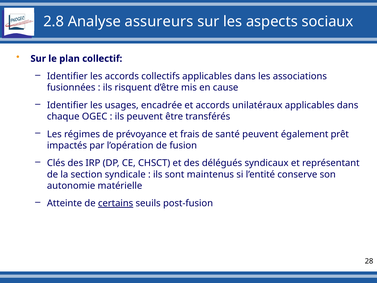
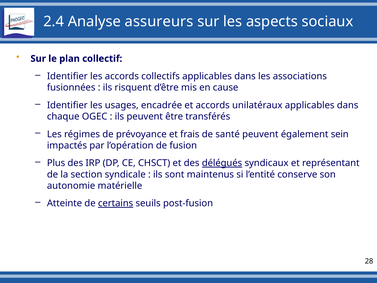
2.8: 2.8 -> 2.4
prêt: prêt -> sein
Clés: Clés -> Plus
délégués underline: none -> present
